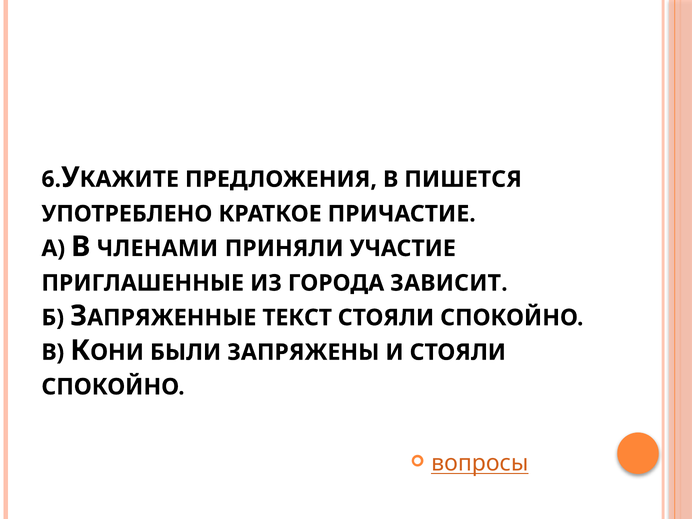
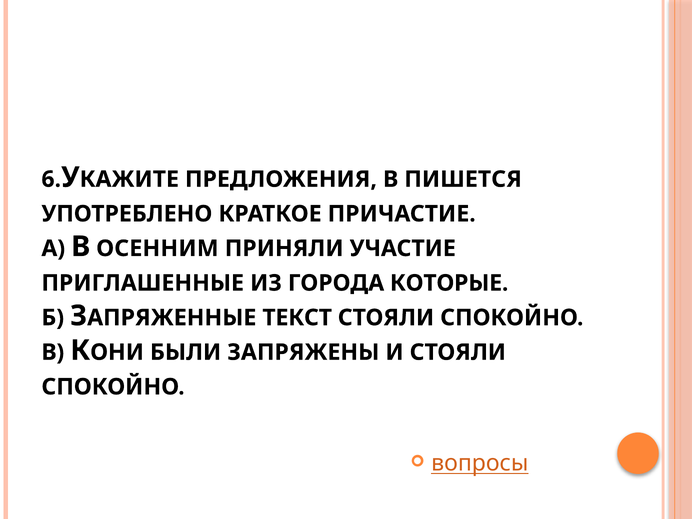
ЧЛЕНАМИ: ЧЛЕНАМИ -> ОСЕННИМ
ЗАВИСИТ: ЗАВИСИТ -> КОТОРЫЕ
